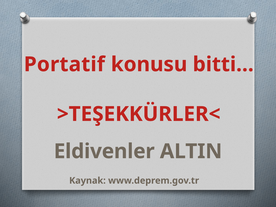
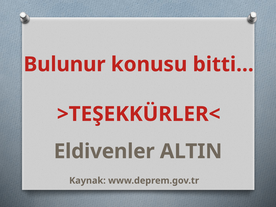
Portatif: Portatif -> Bulunur
